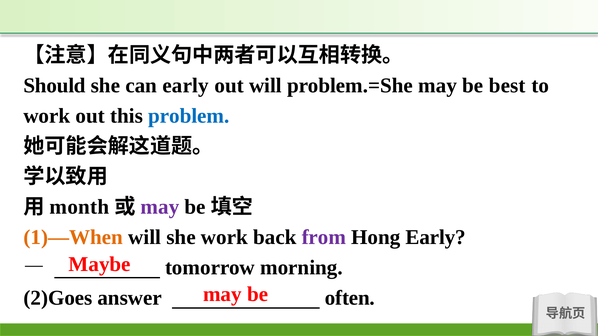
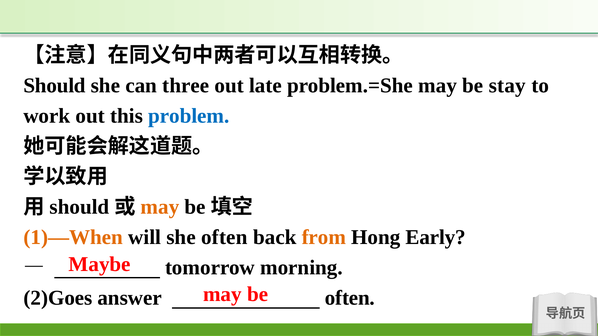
can early: early -> three
out will: will -> late
best: best -> stay
month at (79, 207): month -> should
may at (160, 207) colour: purple -> orange
she work: work -> often
from colour: purple -> orange
